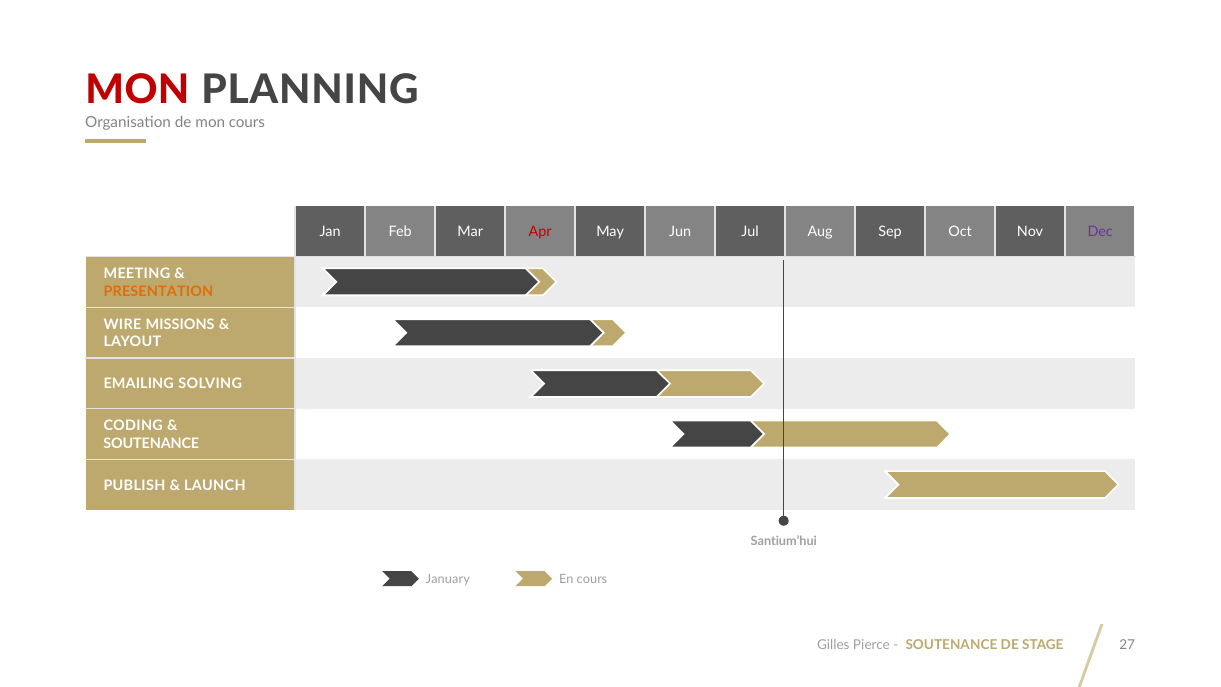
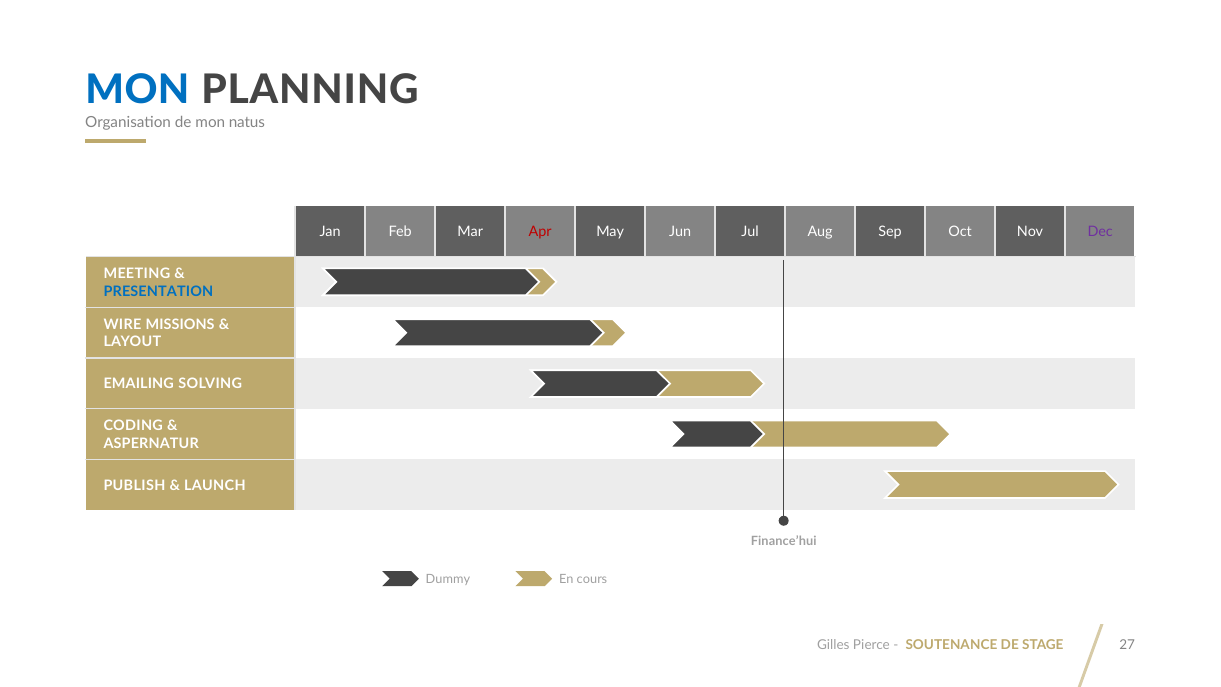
MON at (137, 90) colour: red -> blue
mon cours: cours -> natus
PRESENTATION colour: orange -> blue
SOUTENANCE at (151, 443): SOUTENANCE -> ASPERNATUR
Santium’hui: Santium’hui -> Finance’hui
January: January -> Dummy
